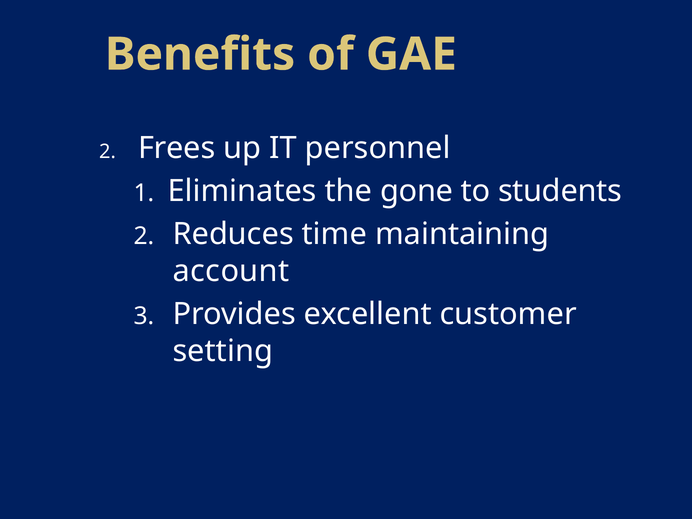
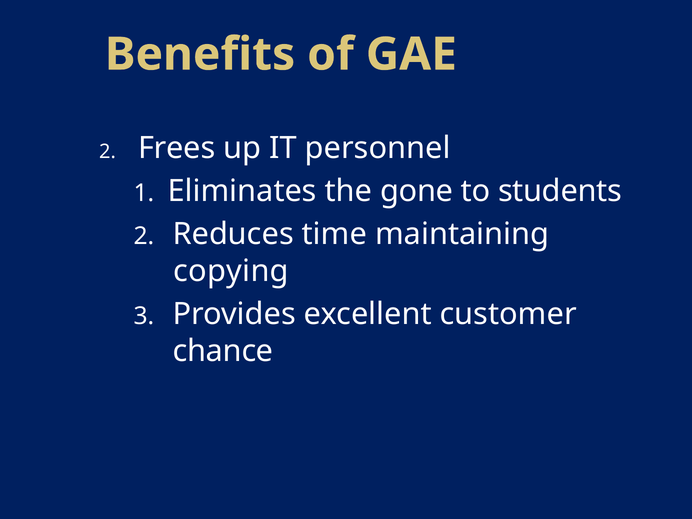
account: account -> copying
setting: setting -> chance
